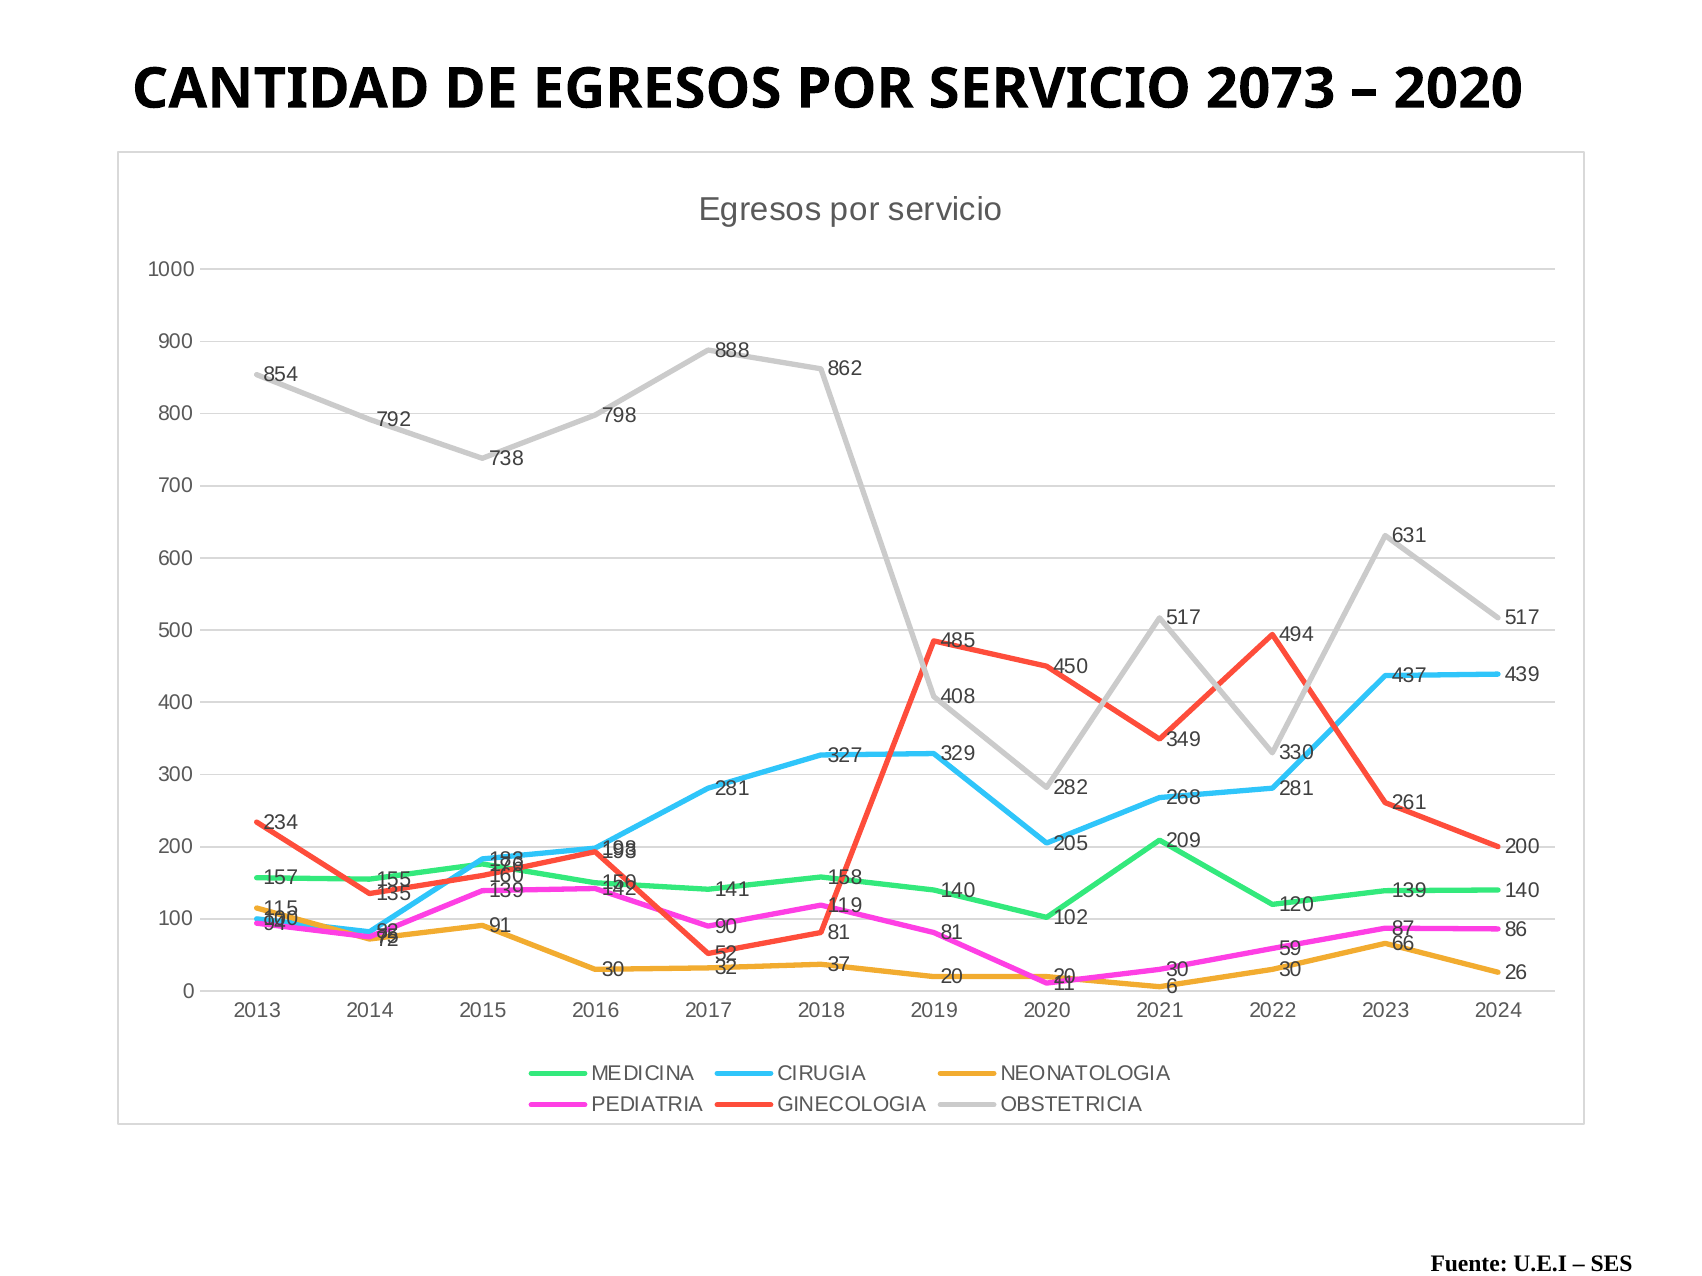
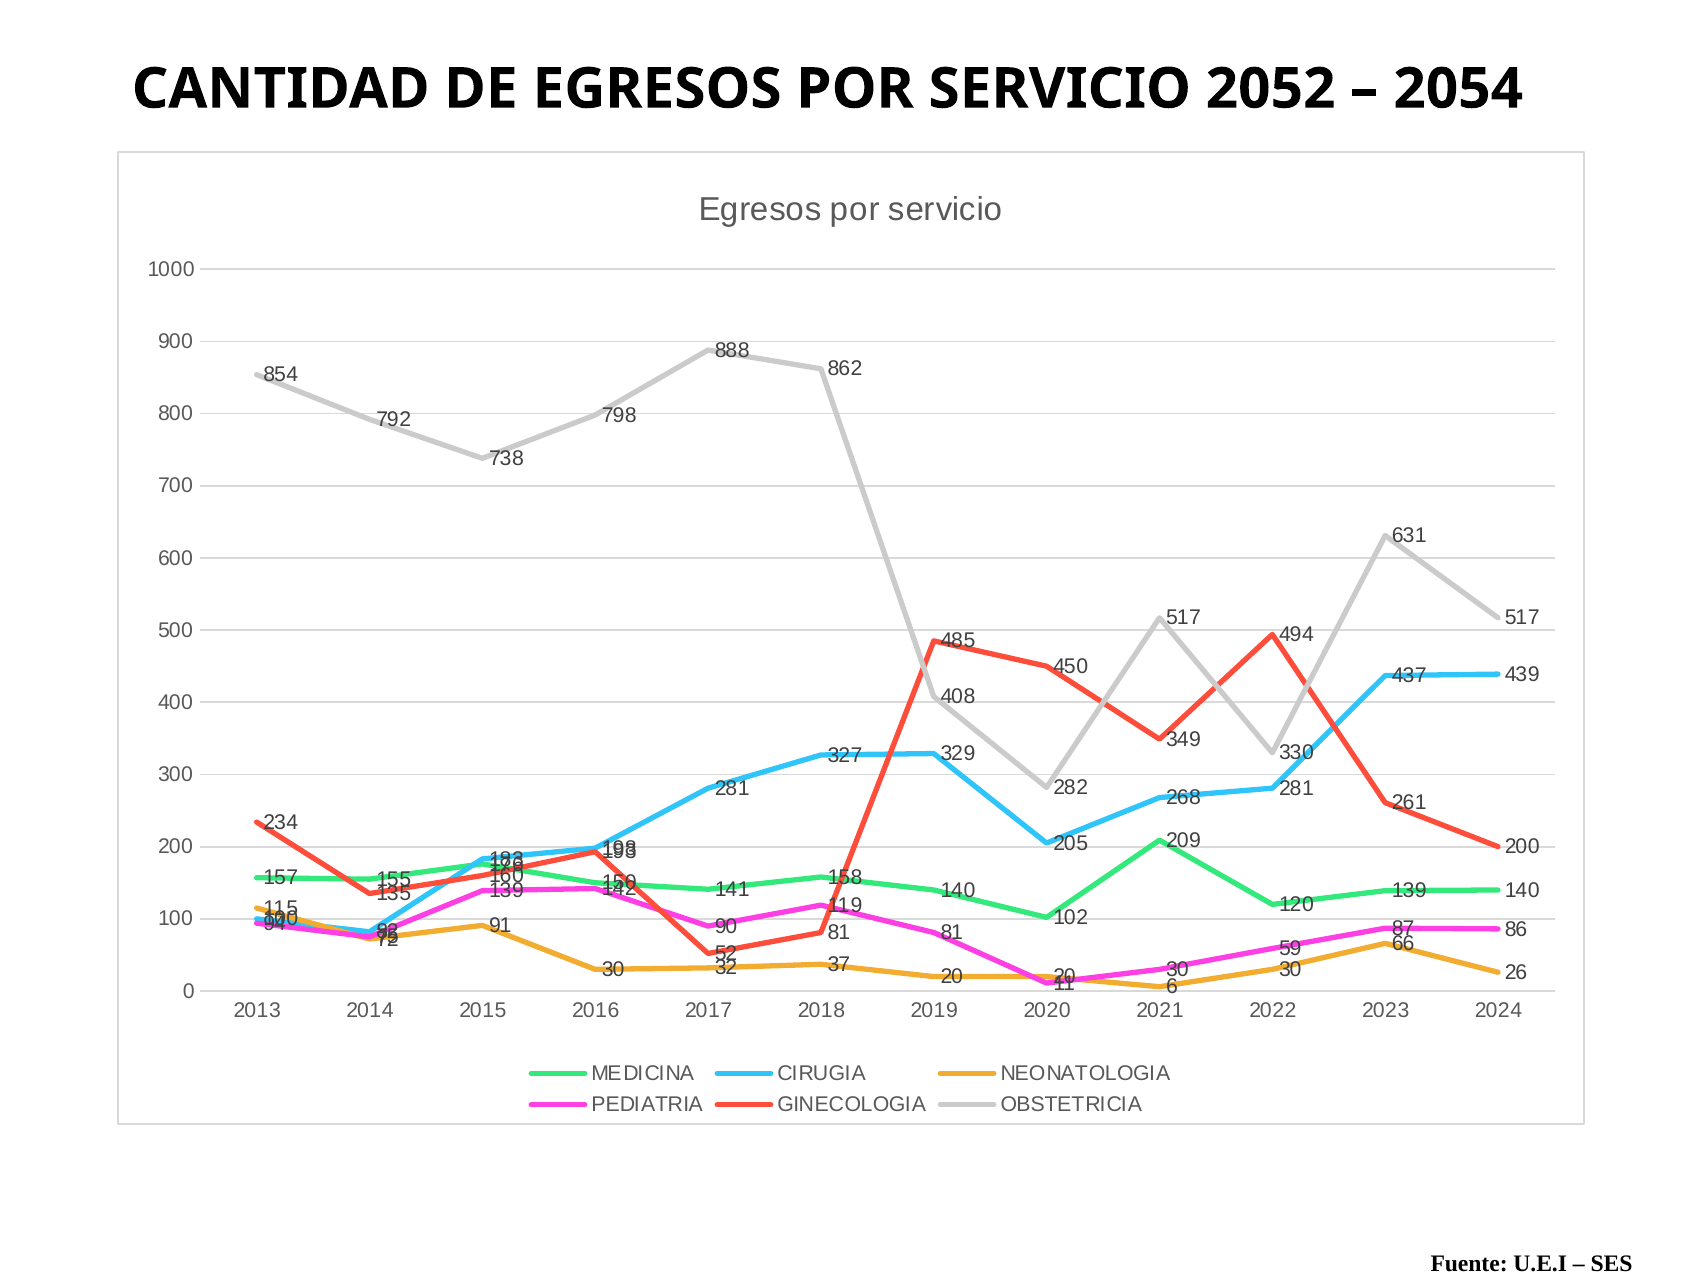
2073: 2073 -> 2052
2020 at (1458, 89): 2020 -> 2054
